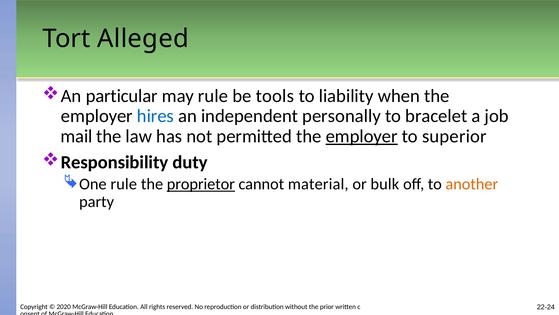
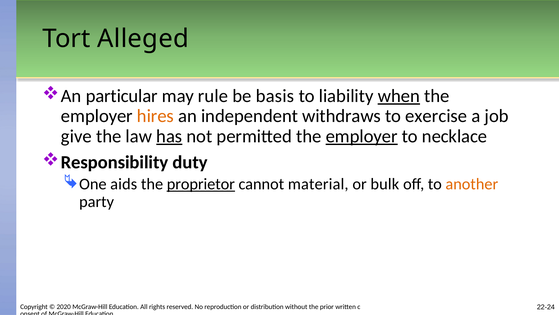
tools: tools -> basis
when underline: none -> present
hires colour: blue -> orange
personally: personally -> withdraws
bracelet: bracelet -> exercise
mail: mail -> give
has underline: none -> present
superior: superior -> necklace
One rule: rule -> aids
